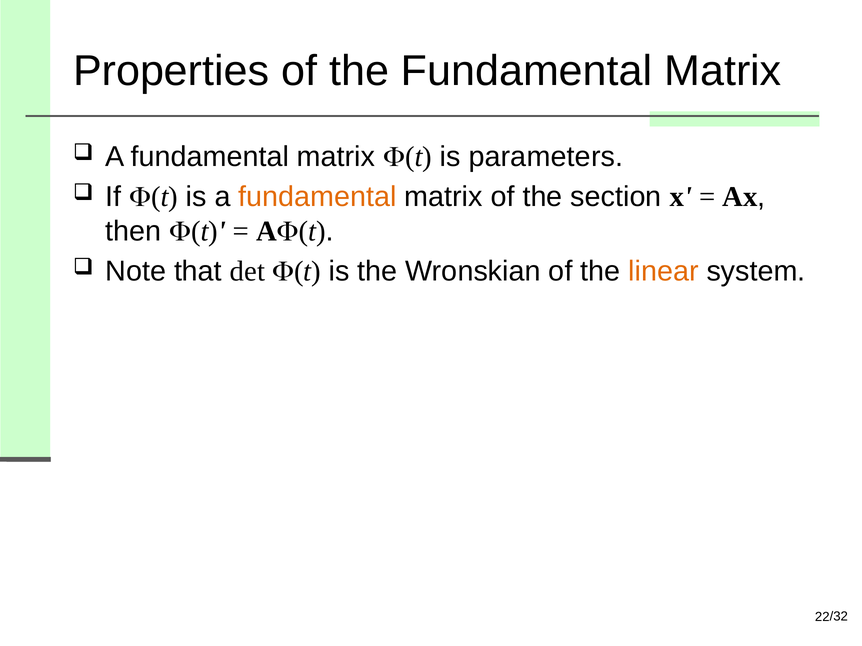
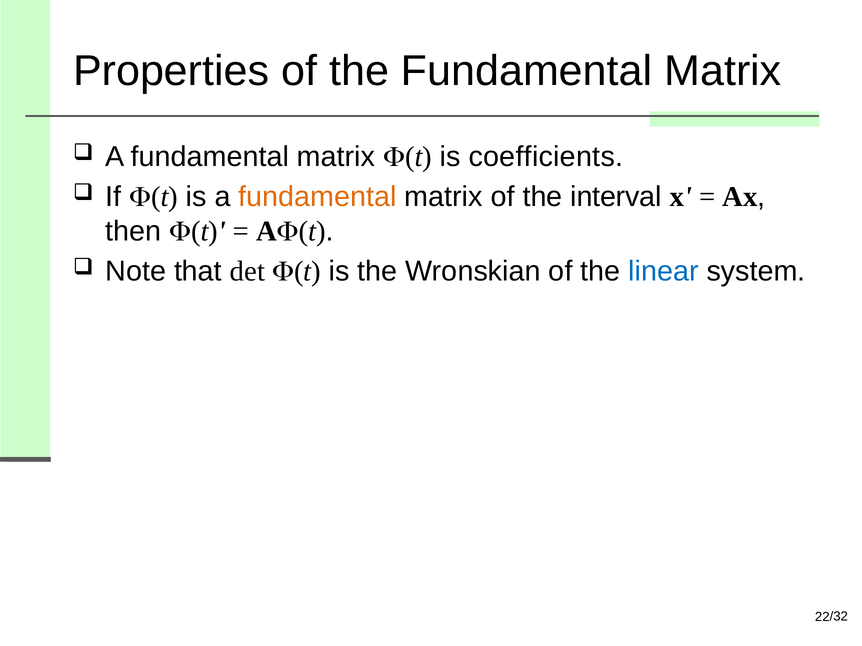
parameters: parameters -> coefficients
section: section -> interval
linear colour: orange -> blue
